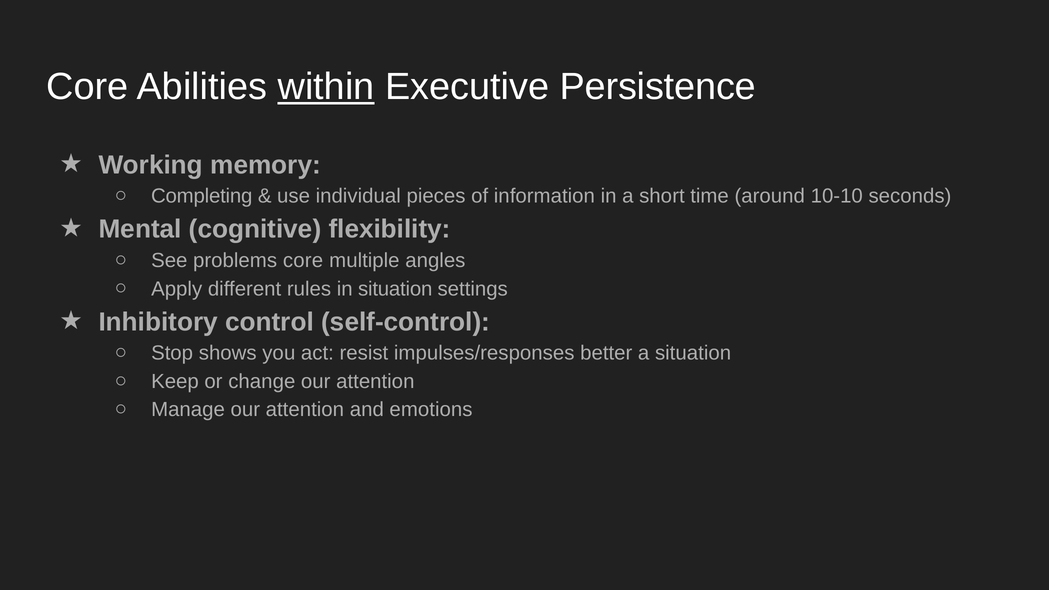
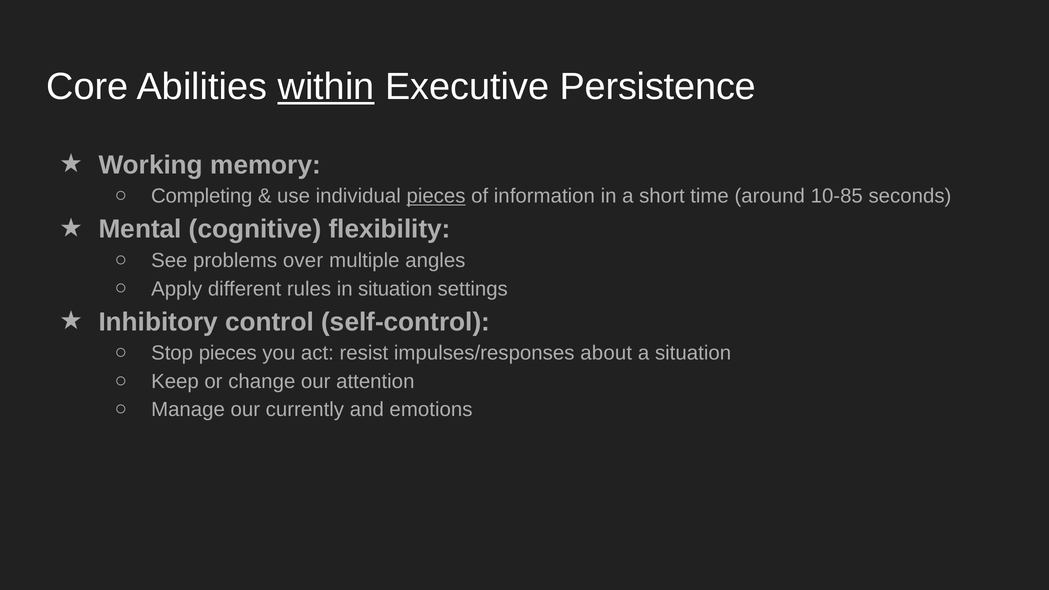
pieces at (436, 196) underline: none -> present
10-10: 10-10 -> 10-85
problems core: core -> over
Stop shows: shows -> pieces
better: better -> about
Manage our attention: attention -> currently
